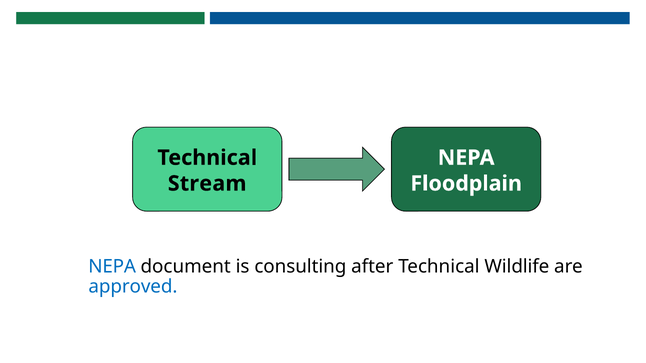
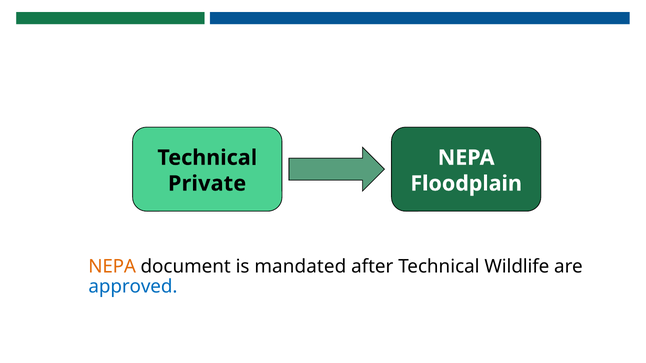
Stream: Stream -> Private
NEPA at (112, 267) colour: blue -> orange
consulting: consulting -> mandated
